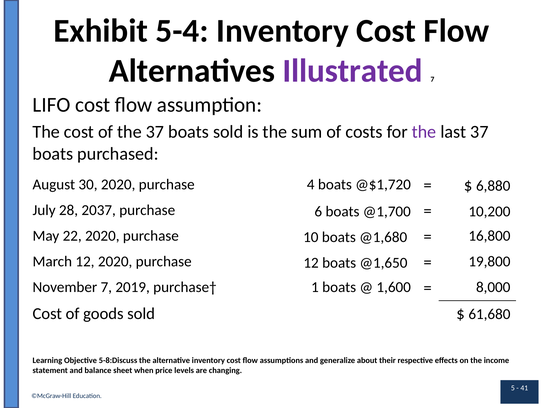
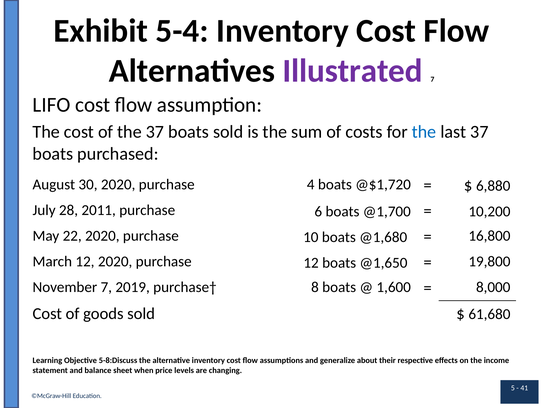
the at (424, 132) colour: purple -> blue
2037: 2037 -> 2011
1: 1 -> 8
